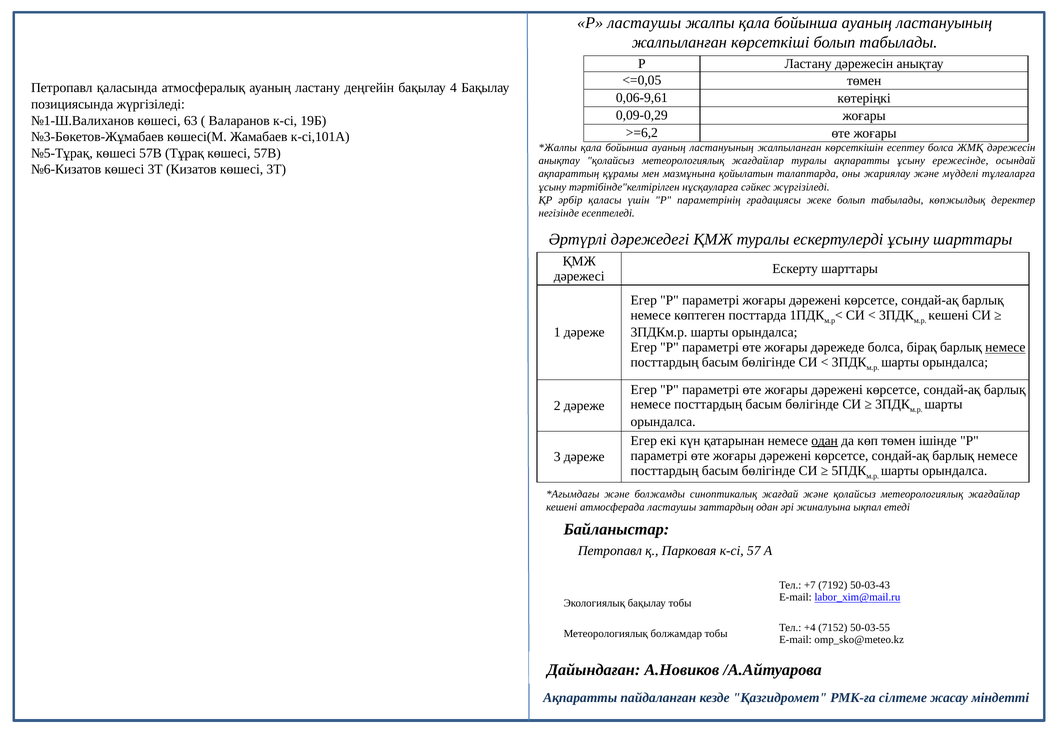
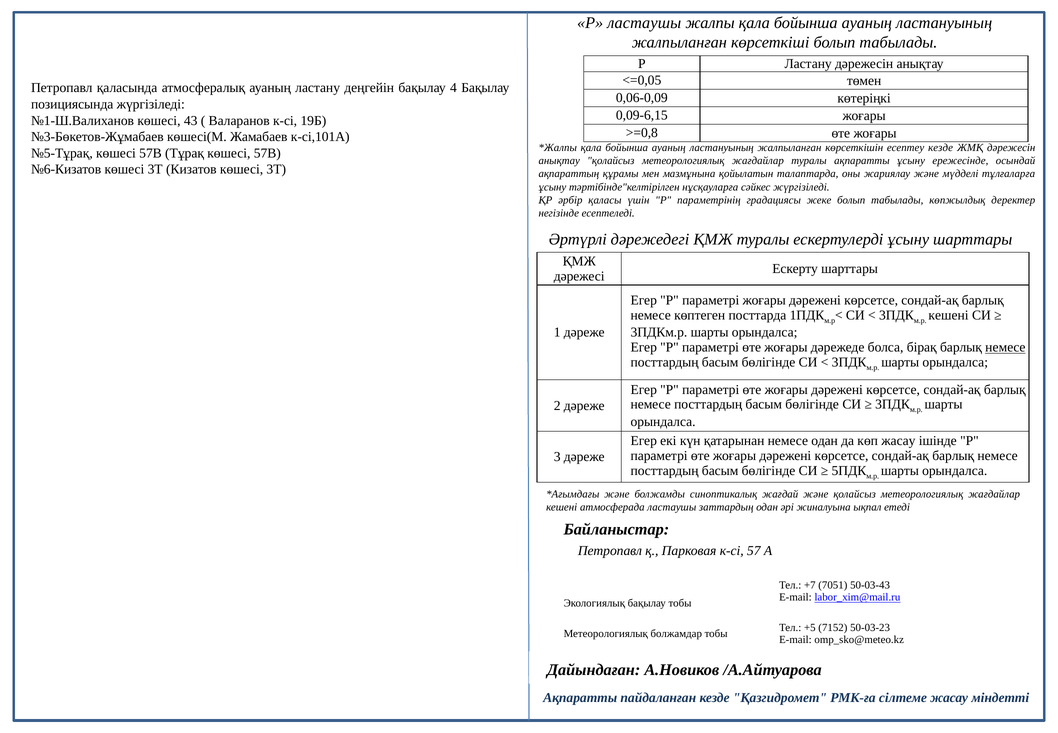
0,06-9,61: 0,06-9,61 -> 0,06-0,09
0,09-0,29: 0,09-0,29 -> 0,09-6,15
63: 63 -> 43
>=6,2: >=6,2 -> >=0,8
есептеу болса: болса -> кезде
одан at (825, 440) underline: present -> none
көп төмен: төмен -> жасау
7192: 7192 -> 7051
+4: +4 -> +5
50-03-55: 50-03-55 -> 50-03-23
